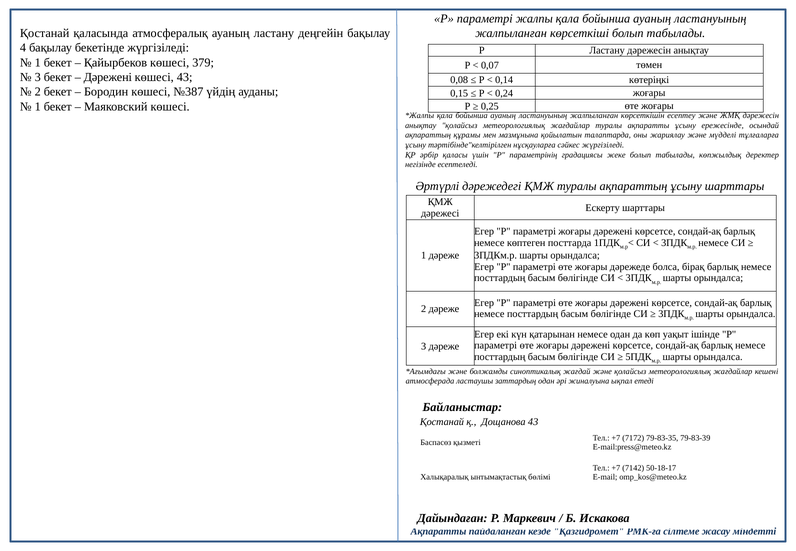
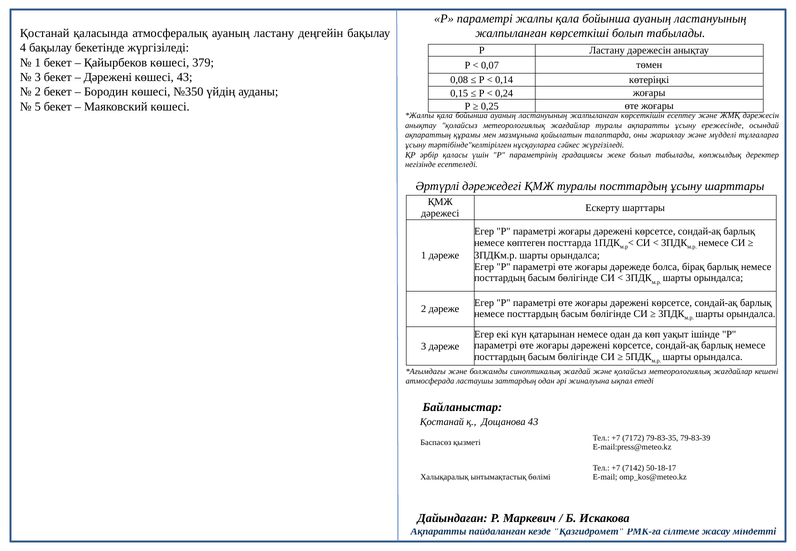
№387: №387 -> №350
1 at (38, 107): 1 -> 5
туралы ақпараттың: ақпараттың -> посттардың
